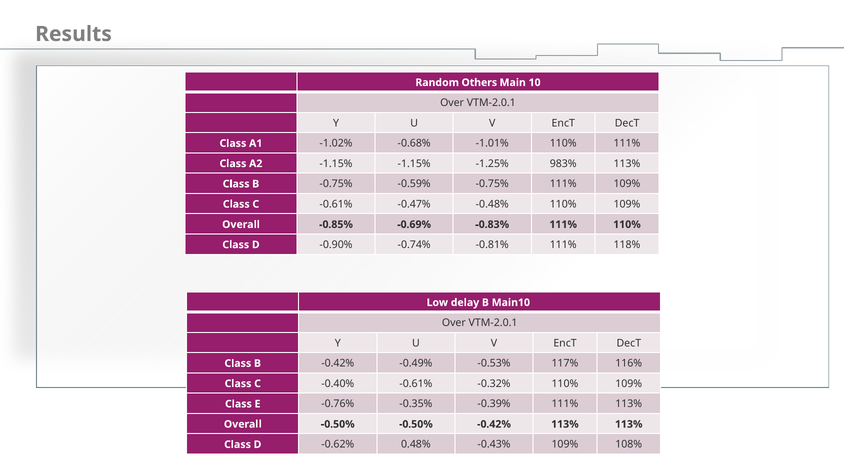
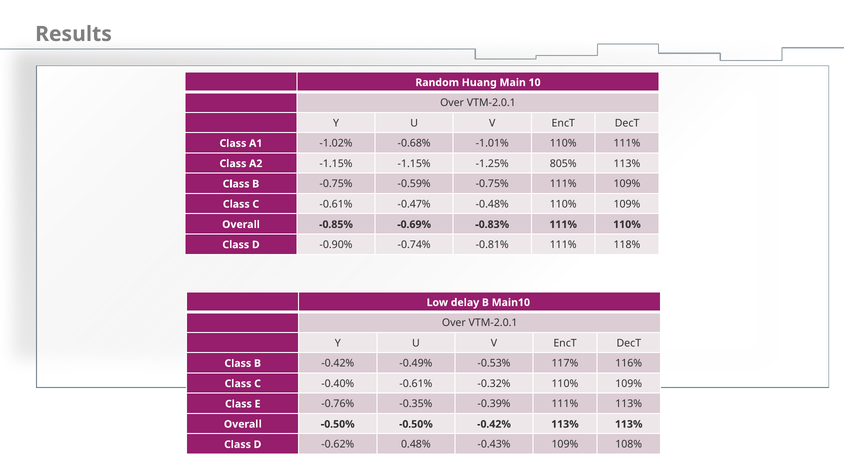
Others: Others -> Huang
983%: 983% -> 805%
